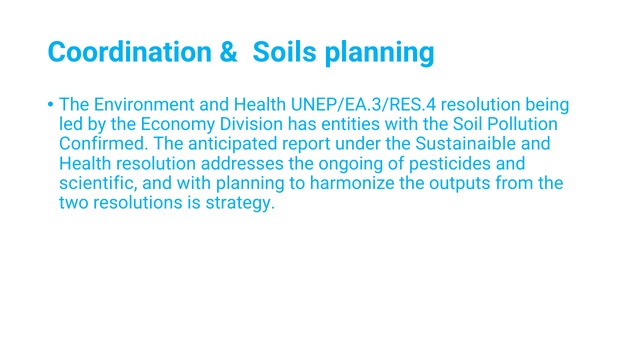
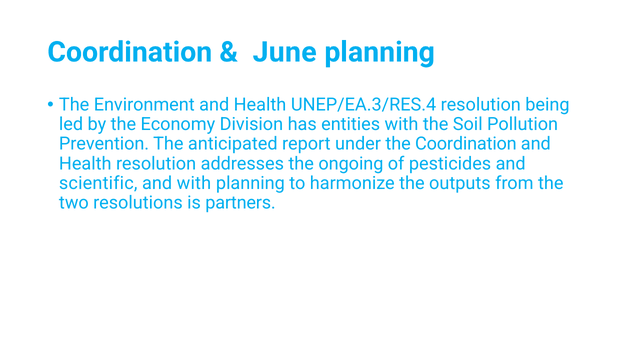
Soils: Soils -> June
Confirmed: Confirmed -> Prevention
the Sustainaible: Sustainaible -> Coordination
strategy: strategy -> partners
